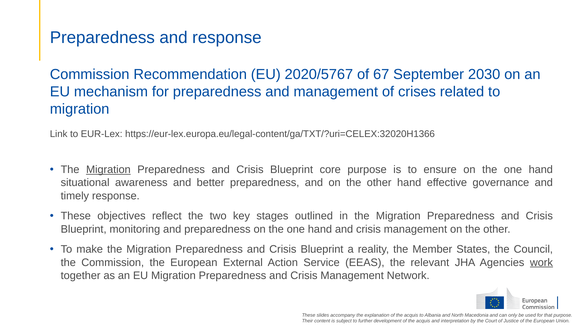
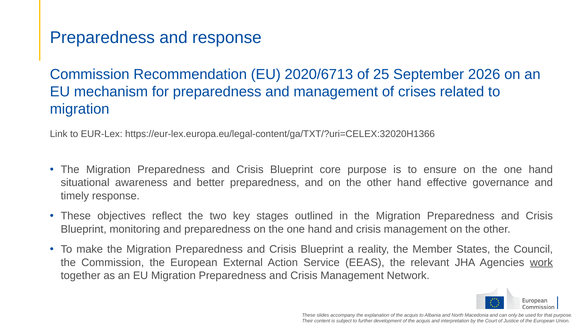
2020/5767: 2020/5767 -> 2020/6713
67: 67 -> 25
2030: 2030 -> 2026
Migration at (108, 170) underline: present -> none
